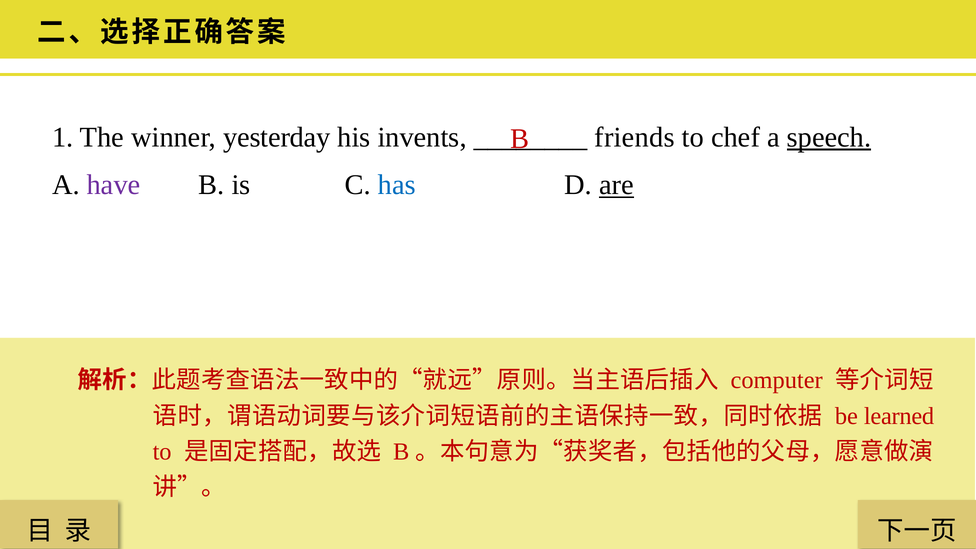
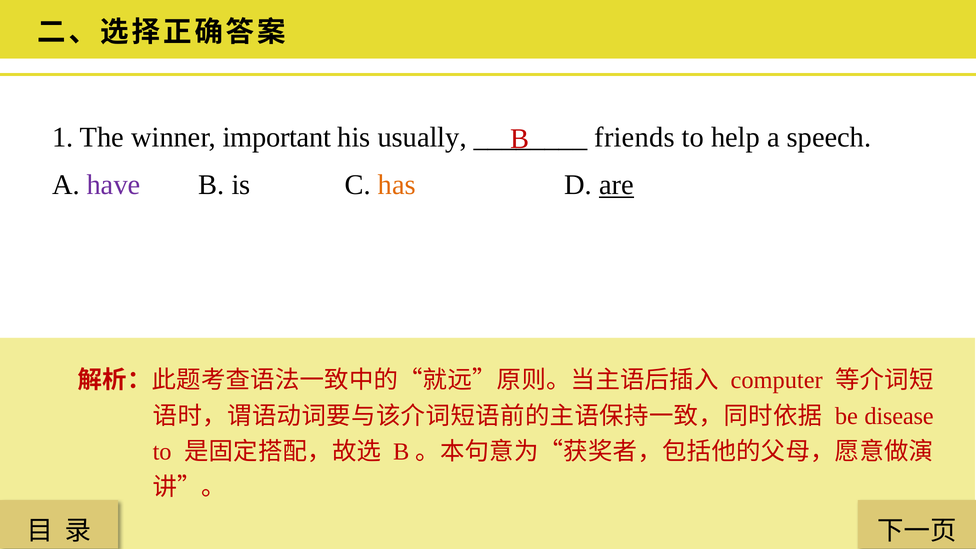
yesterday: yesterday -> important
invents: invents -> usually
chef: chef -> help
speech underline: present -> none
has colour: blue -> orange
learned: learned -> disease
